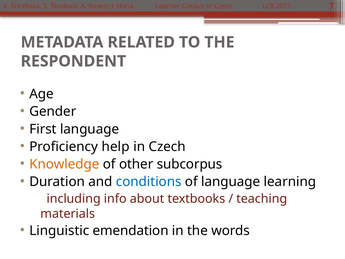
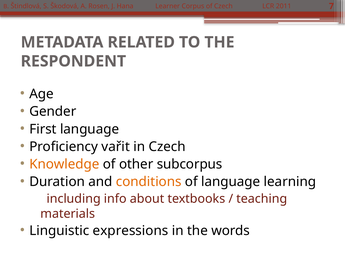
help: help -> vařit
conditions colour: blue -> orange
emendation: emendation -> expressions
